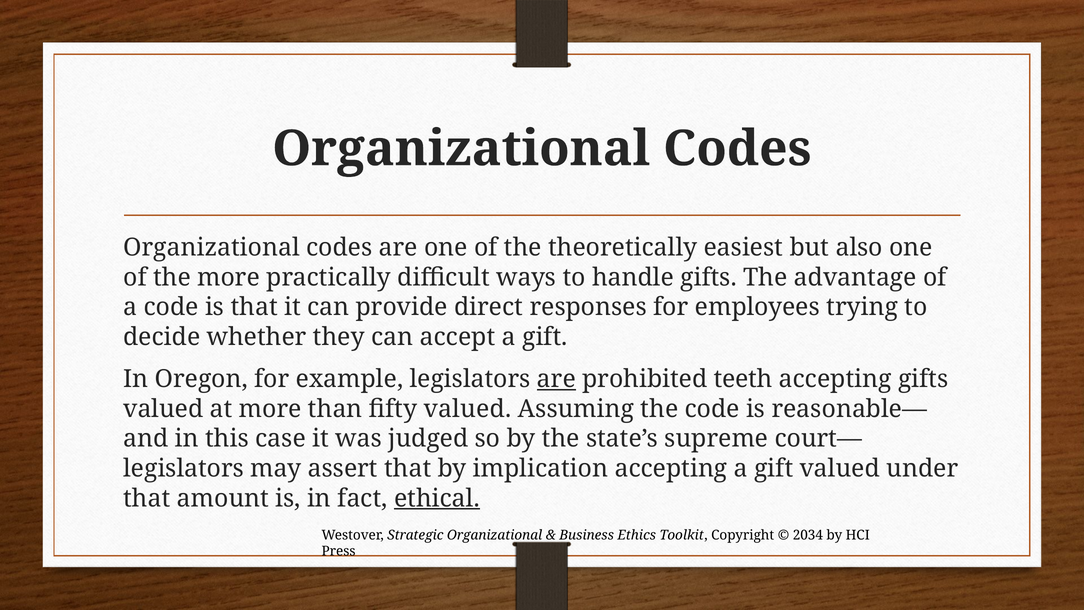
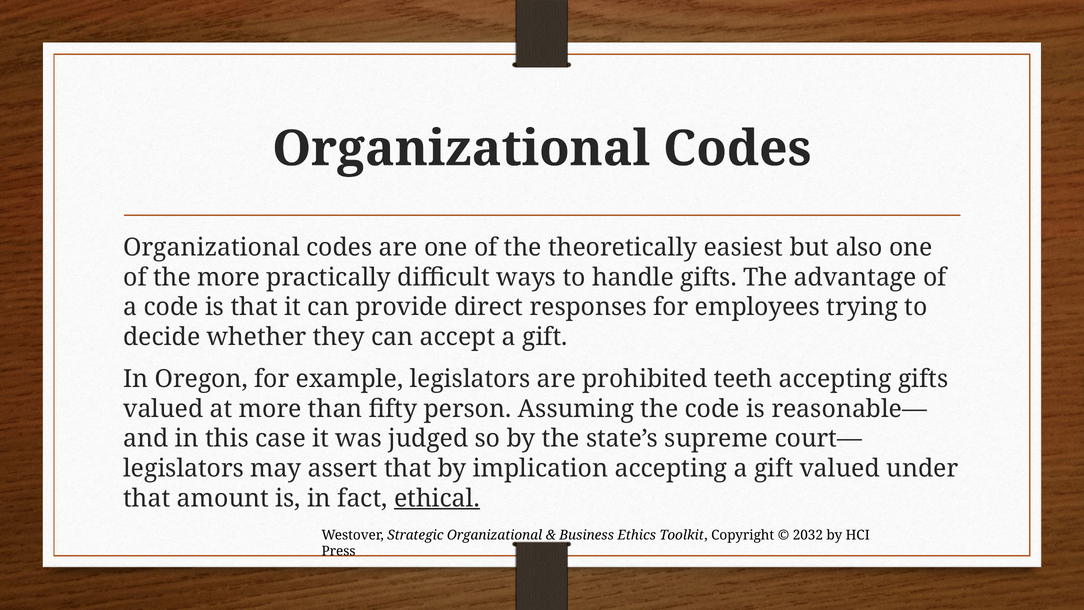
are at (556, 379) underline: present -> none
fifty valued: valued -> person
2034: 2034 -> 2032
